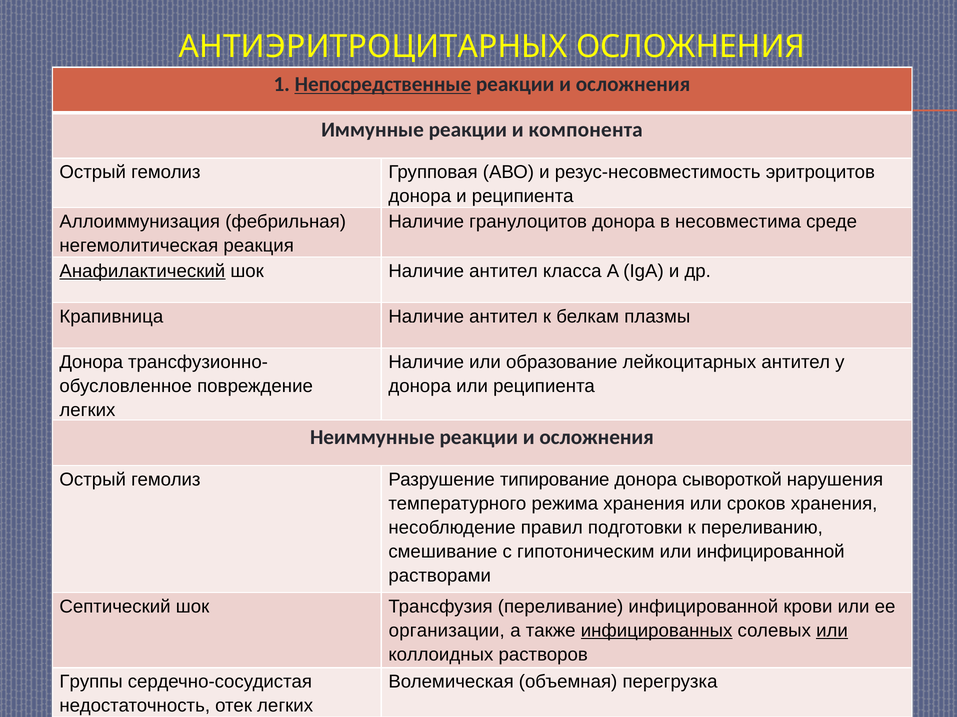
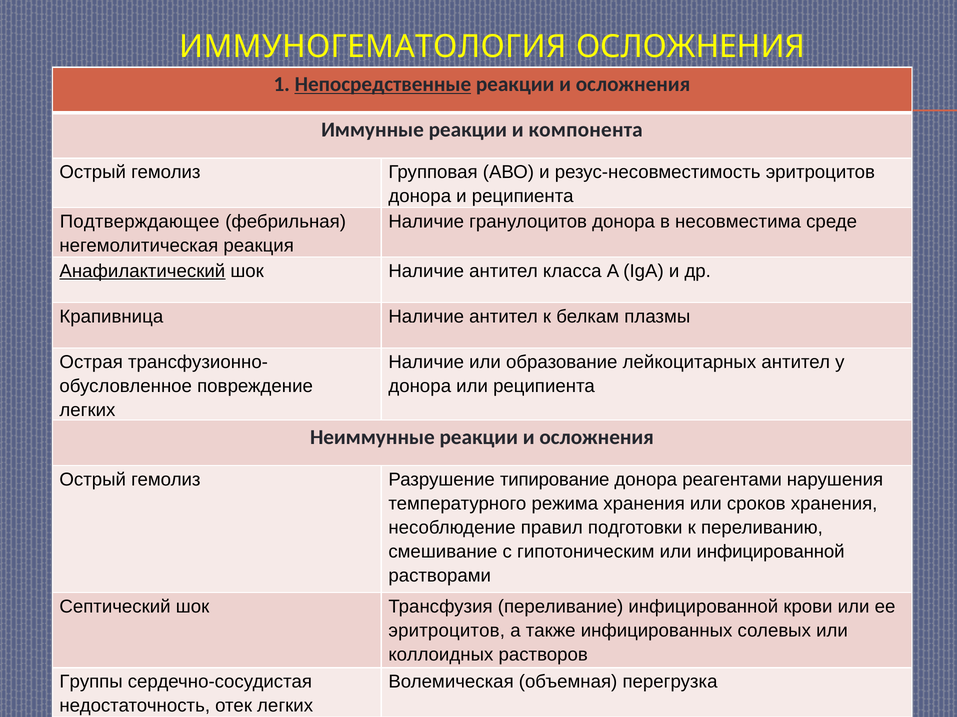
АНТИЭРИТРОЦИТАРНЫХ: АНТИЭРИТРОЦИТАРНЫХ -> ИММУНОГЕМАТОЛОГИЯ
Аллоиммунизация: Аллоиммунизация -> Подтверждающее
Донора at (91, 362): Донора -> Острая
сывороткой: сывороткой -> реагентами
организации at (447, 631): организации -> эритроцитов
инфицированных underline: present -> none
или at (832, 631) underline: present -> none
